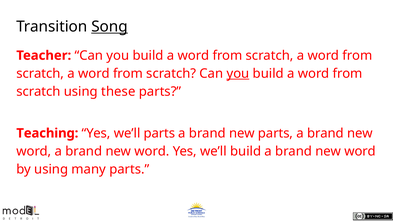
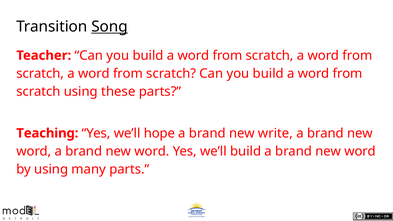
you at (238, 74) underline: present -> none
we’ll parts: parts -> hope
new parts: parts -> write
